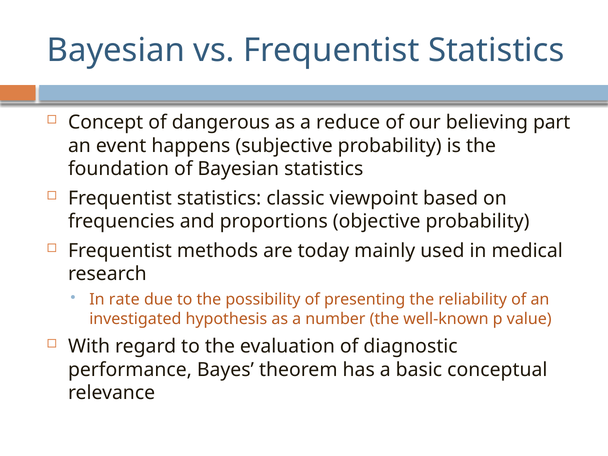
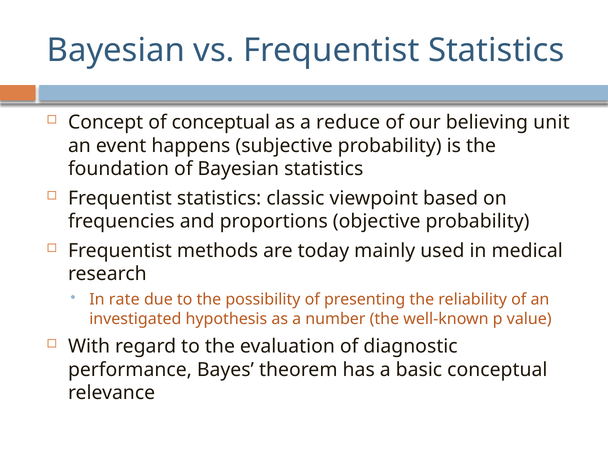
of dangerous: dangerous -> conceptual
part: part -> unit
